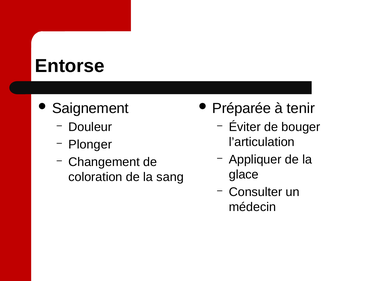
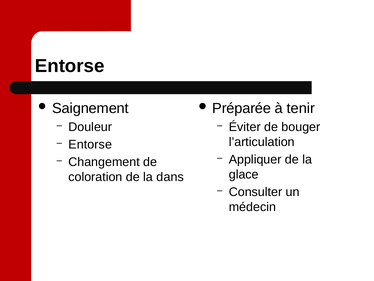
Plonger at (90, 144): Plonger -> Entorse
sang: sang -> dans
